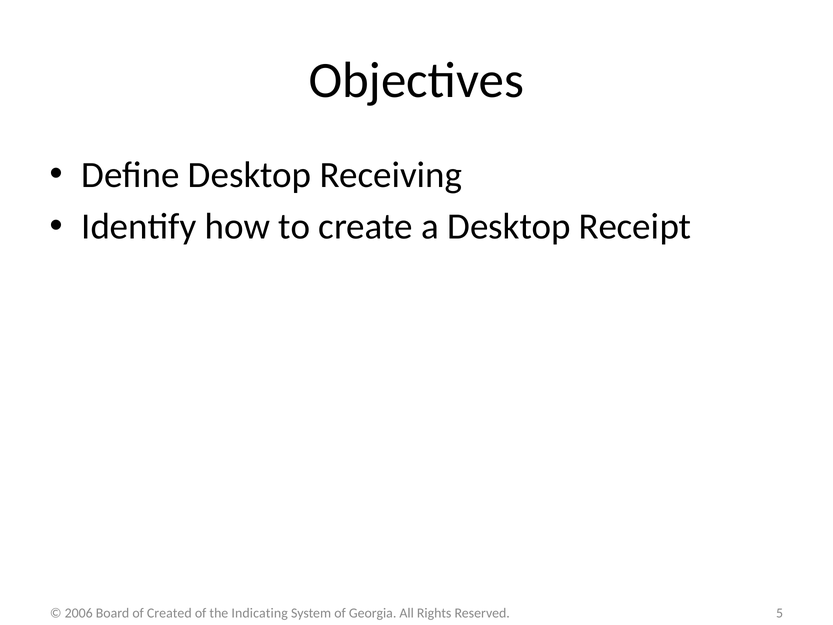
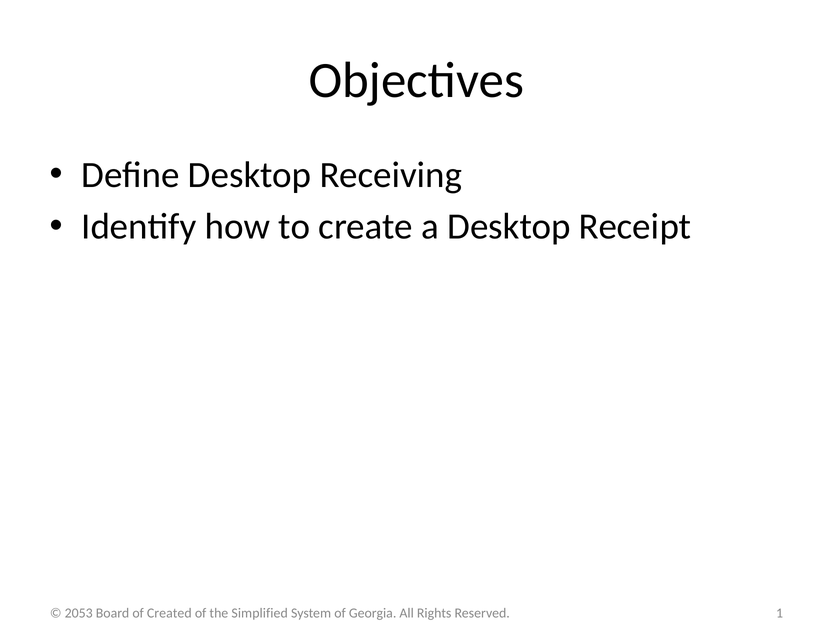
2006: 2006 -> 2053
Indicating: Indicating -> Simplified
5: 5 -> 1
